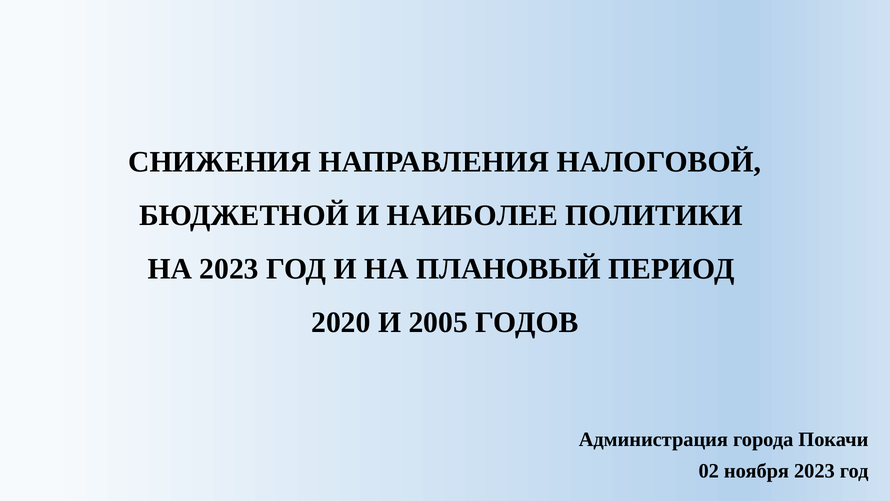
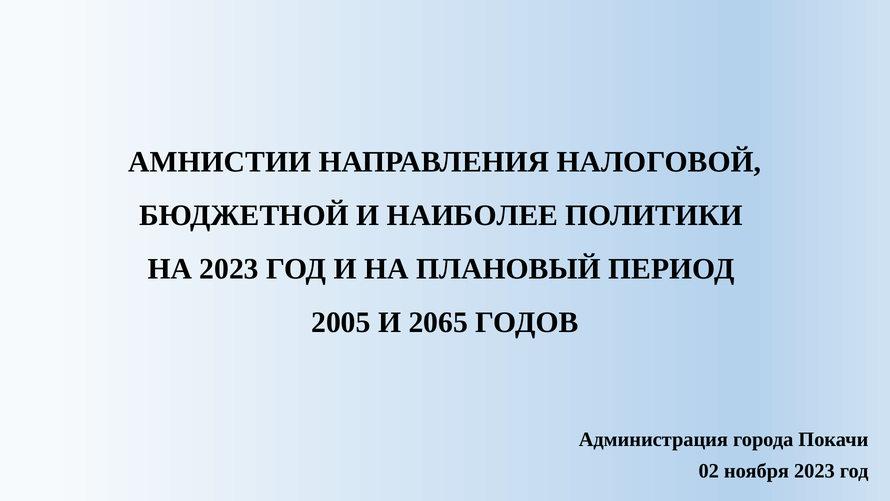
СНИЖЕНИЯ: СНИЖЕНИЯ -> АМНИСТИИ
2020: 2020 -> 2005
2005: 2005 -> 2065
